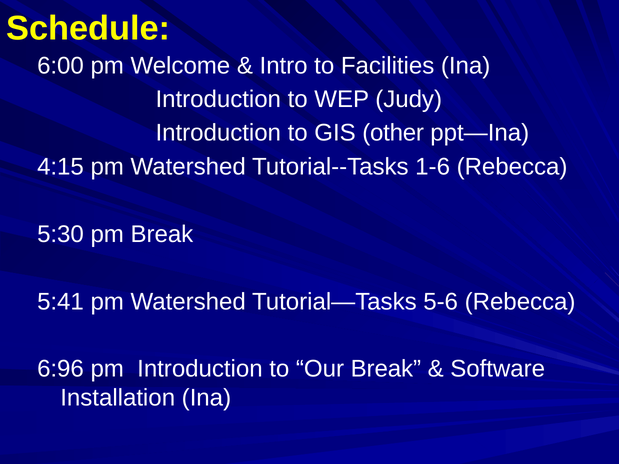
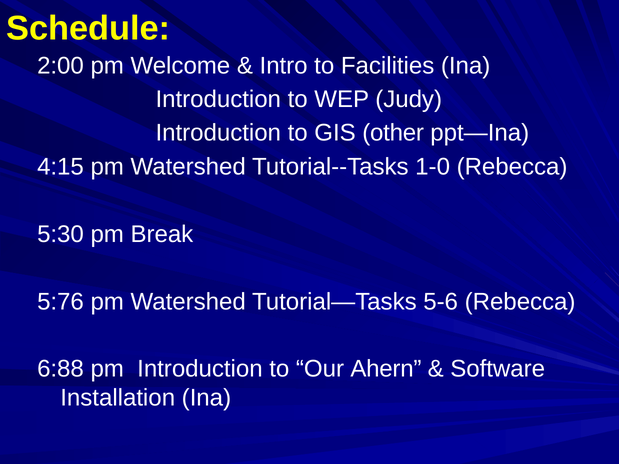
6:00: 6:00 -> 2:00
1-6: 1-6 -> 1-0
5:41: 5:41 -> 5:76
6:96: 6:96 -> 6:88
Our Break: Break -> Ahern
